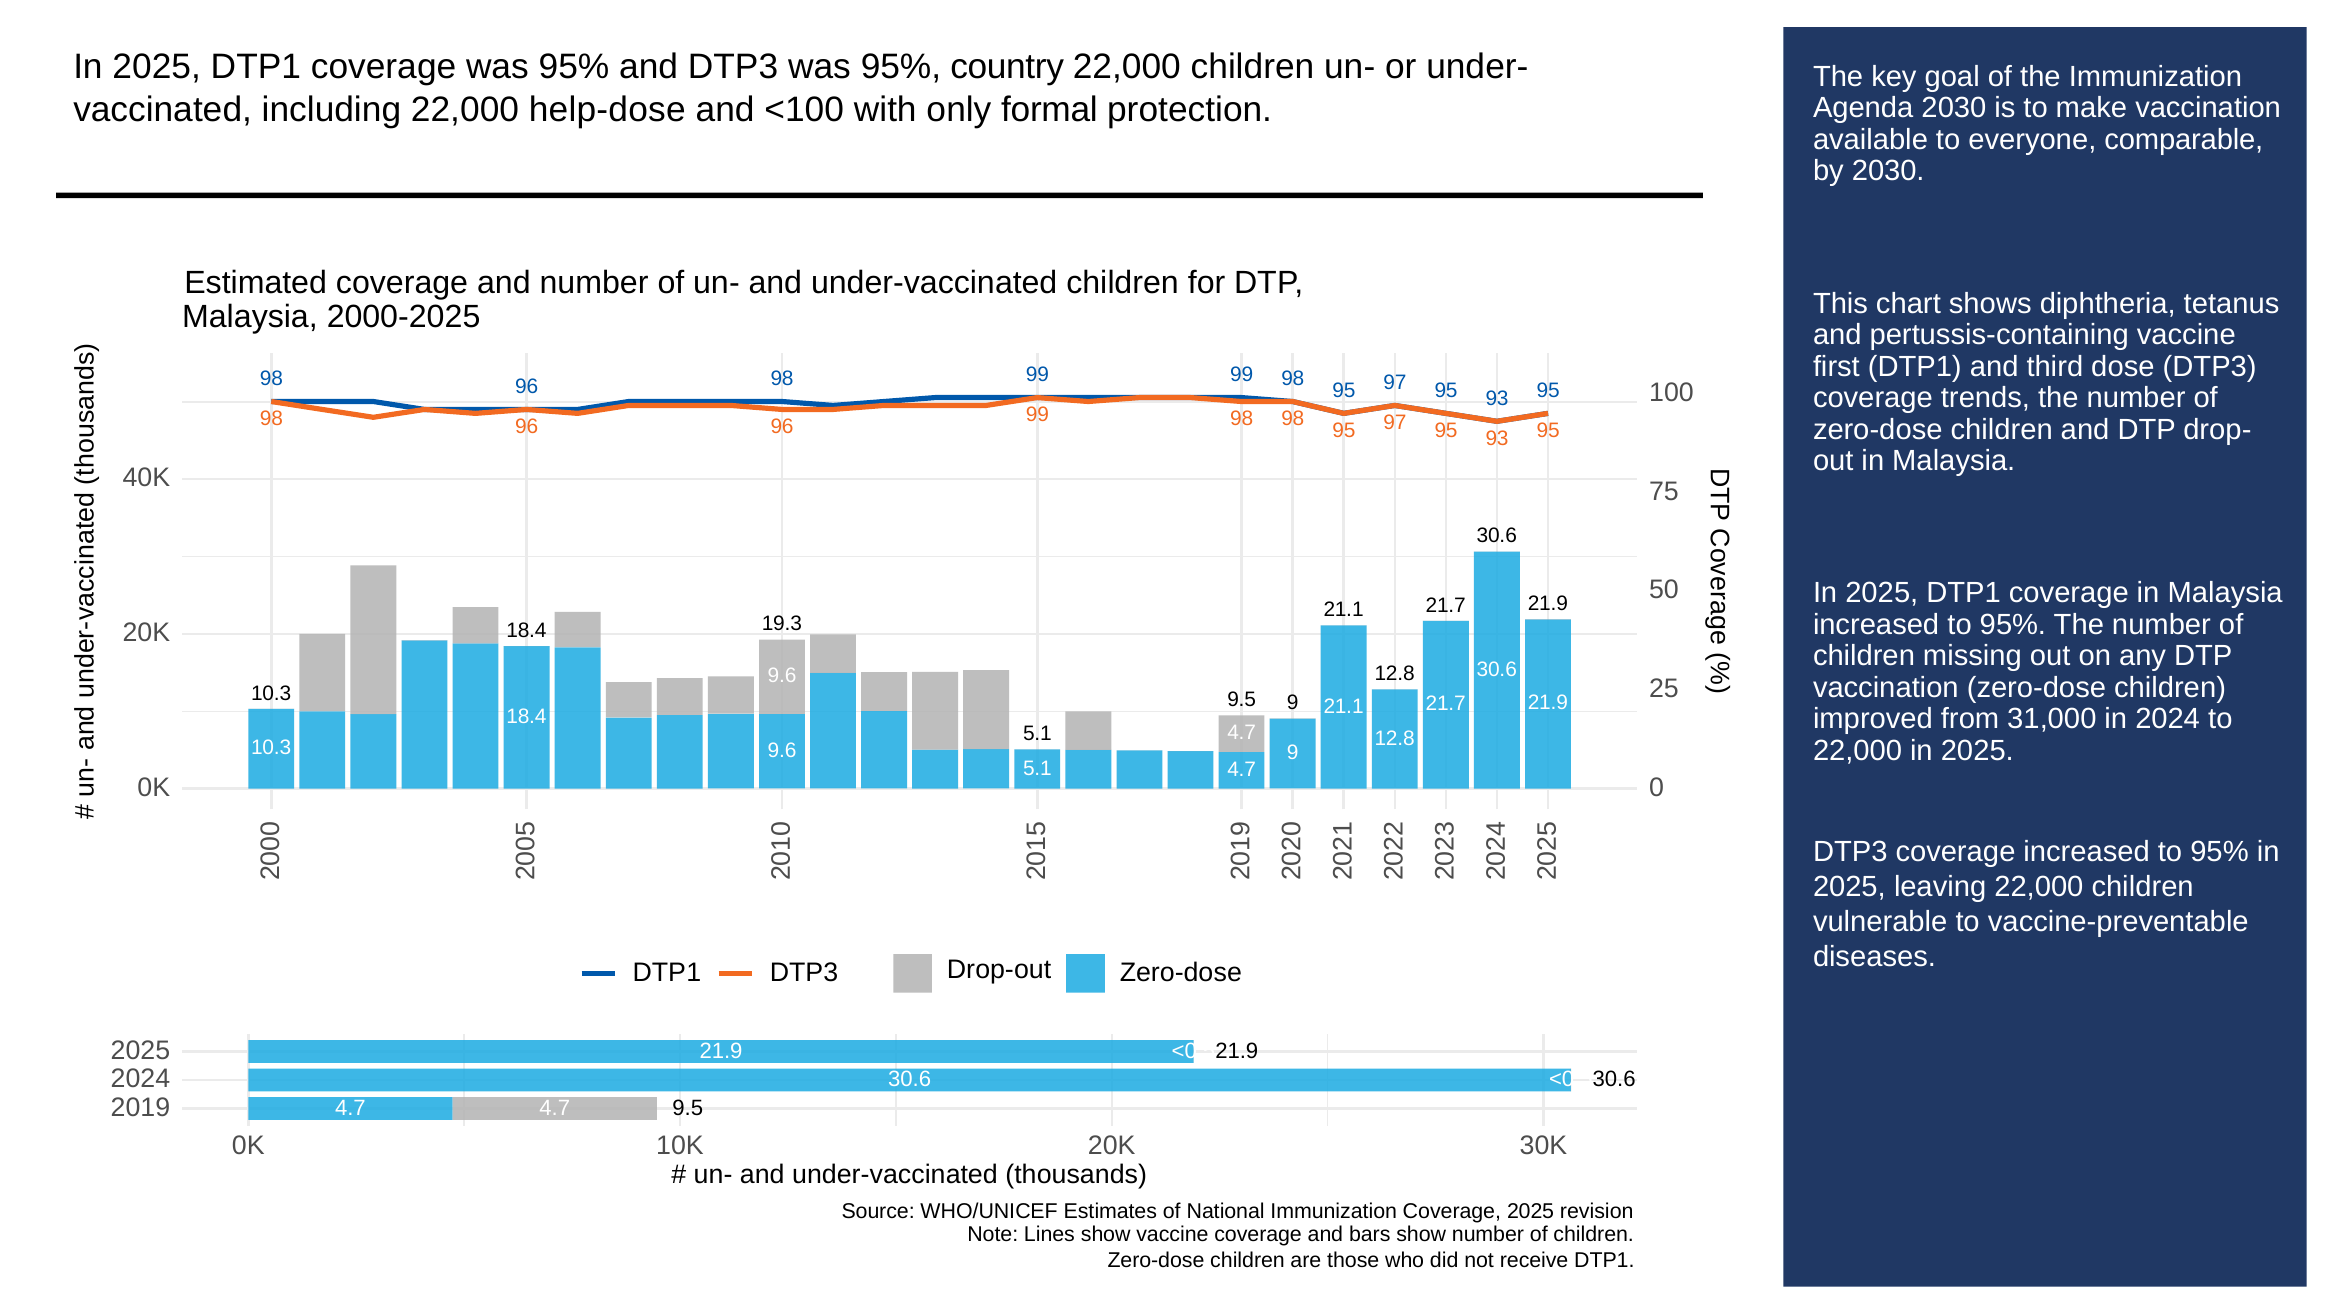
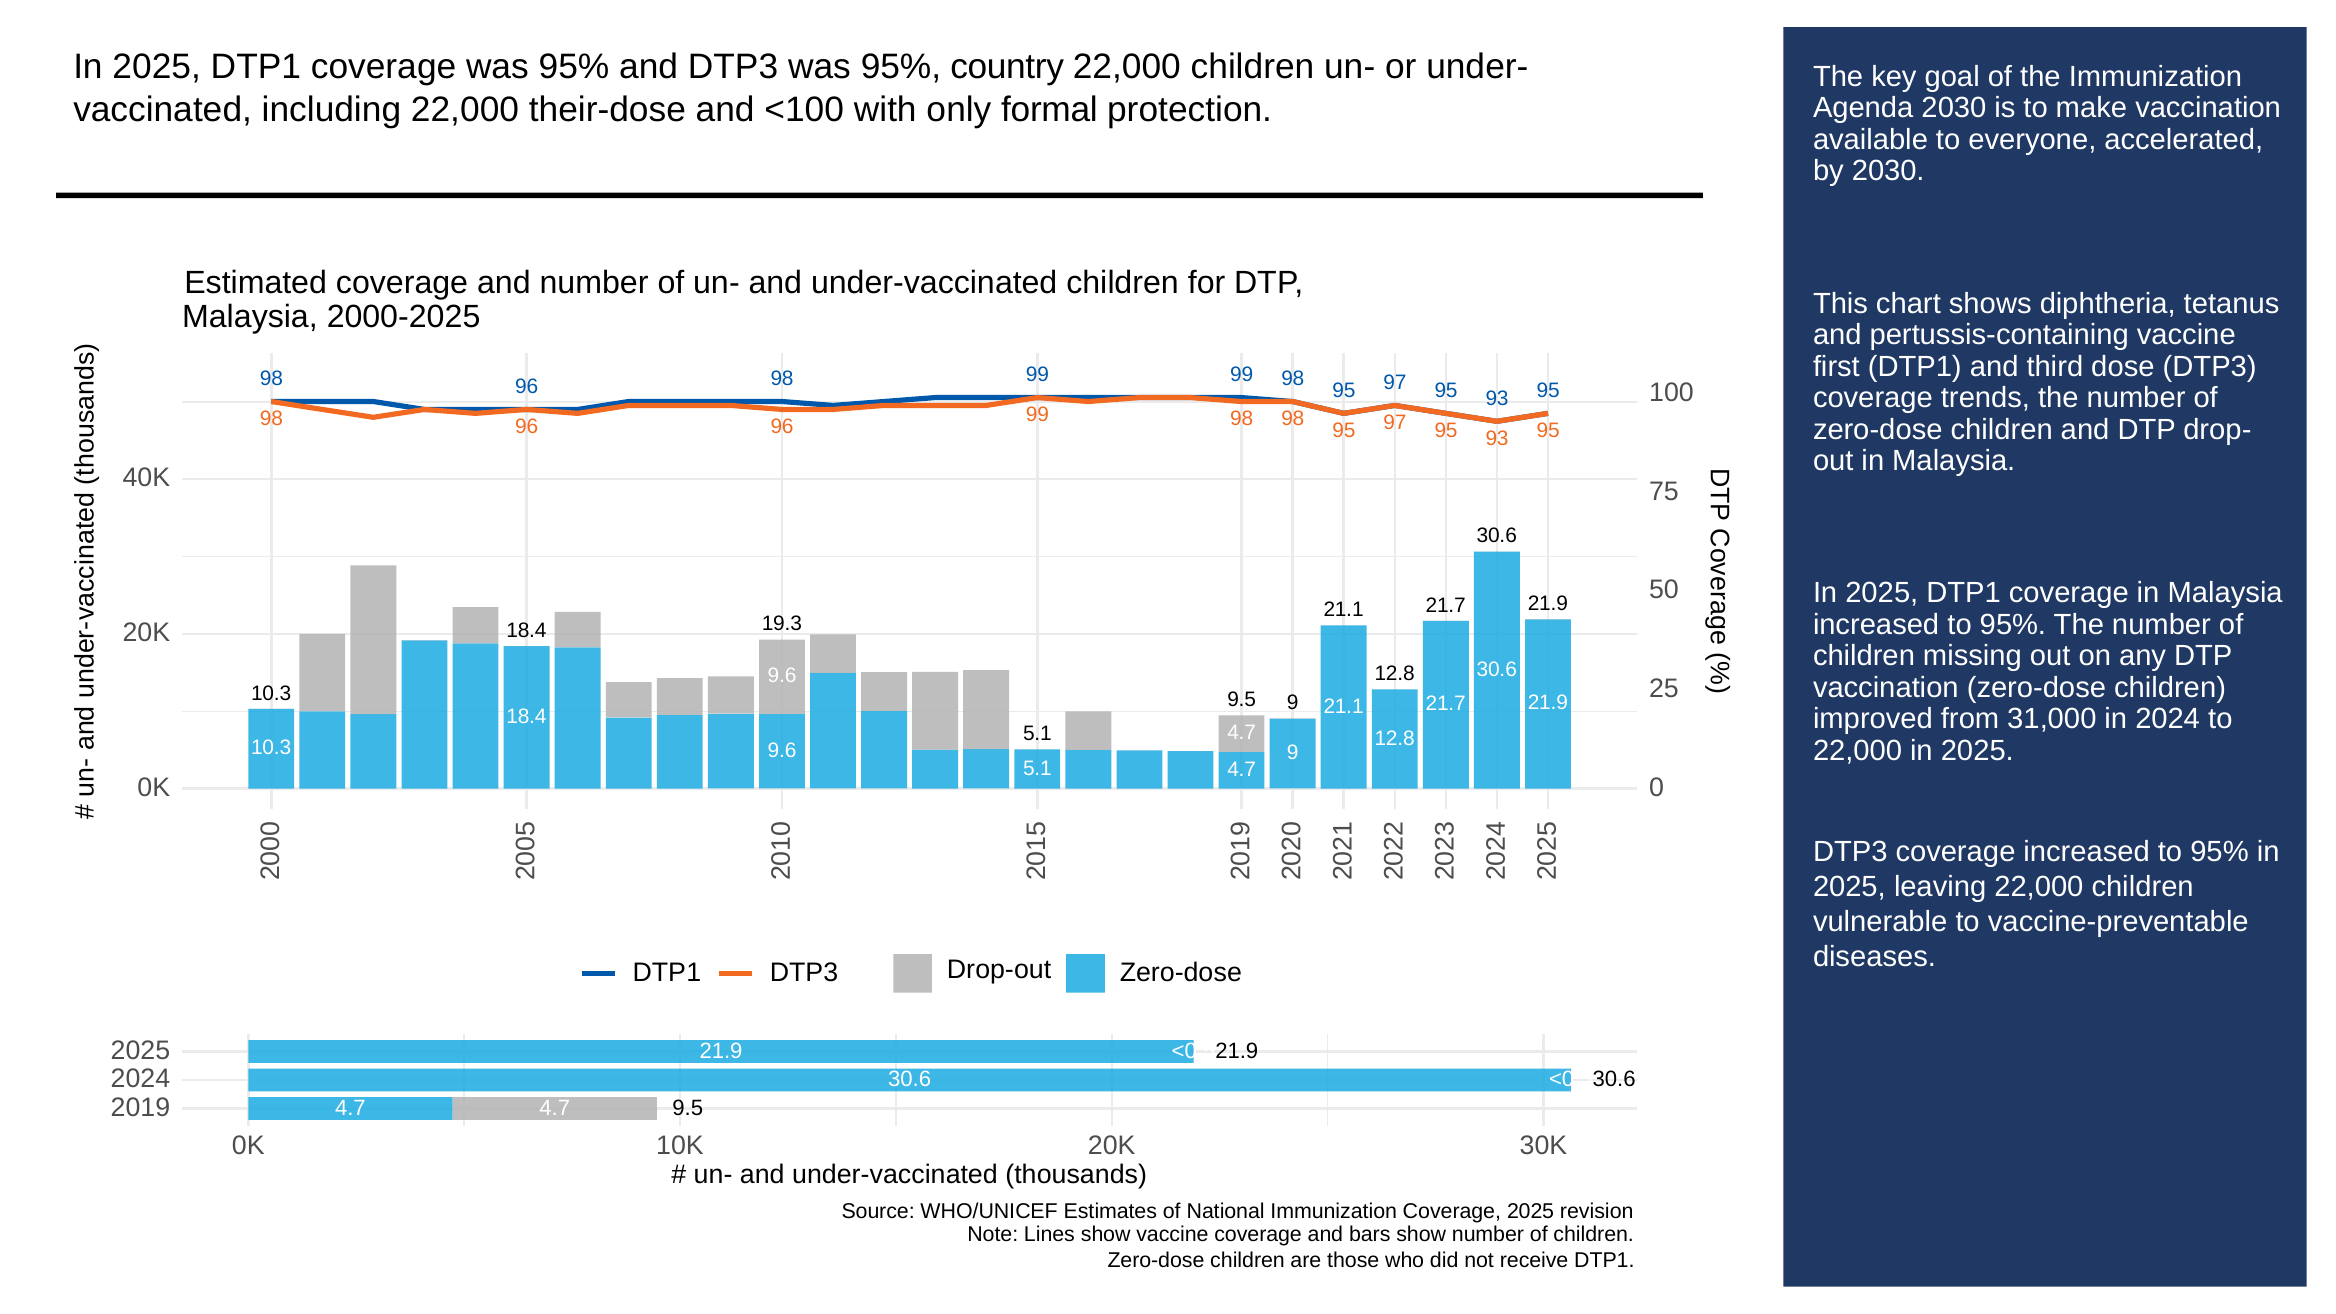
help-dose: help-dose -> their-dose
comparable: comparable -> accelerated
